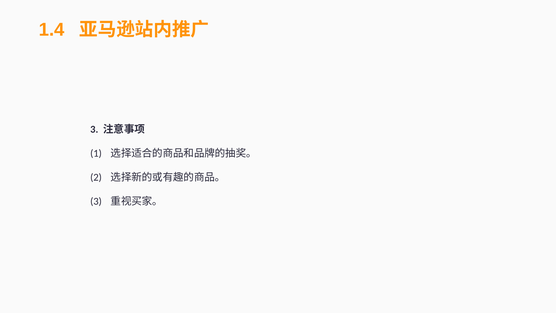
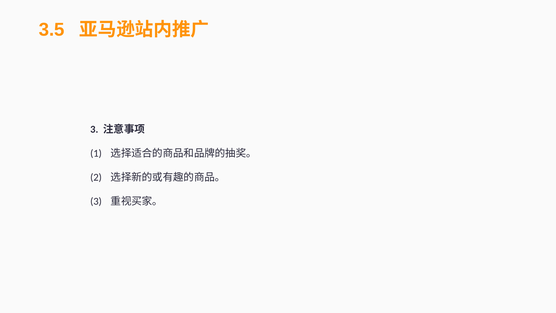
1.4: 1.4 -> 3.5
